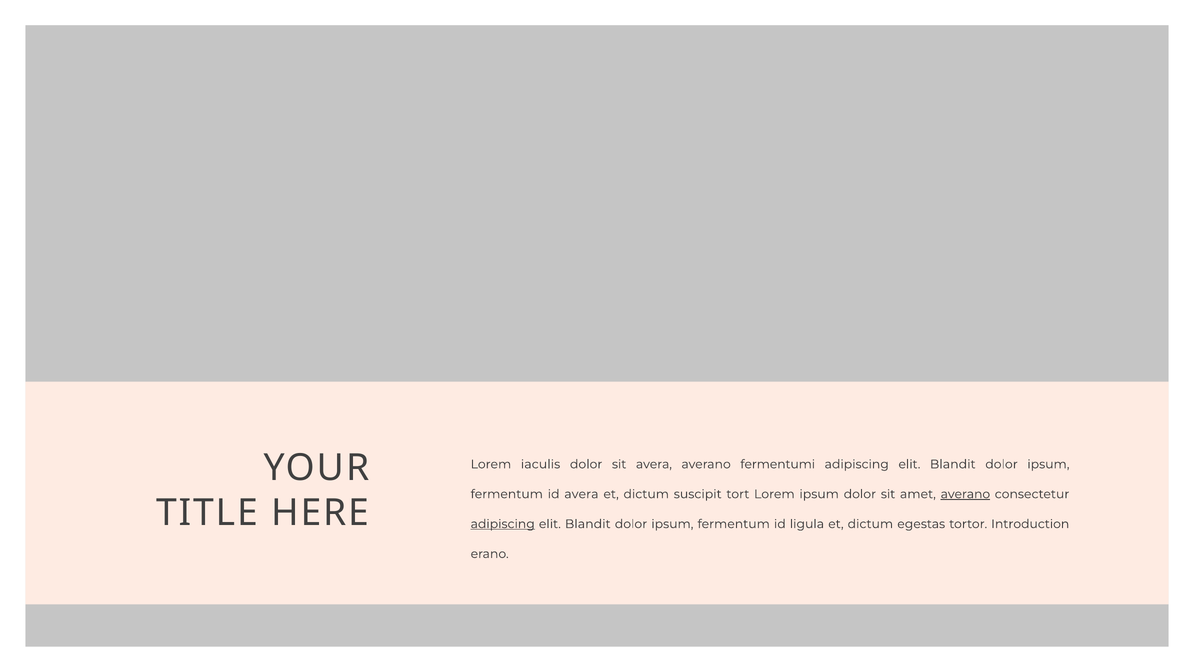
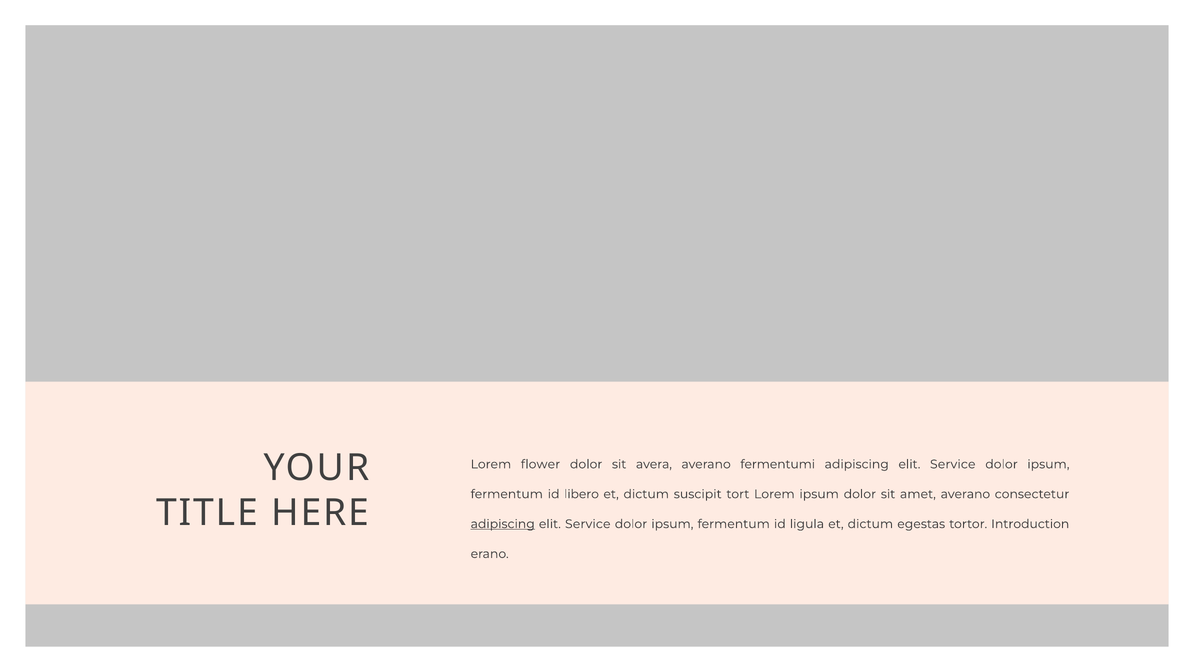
iaculis: iaculis -> flower
Blandit at (953, 464): Blandit -> Service
id avera: avera -> libero
averano at (965, 494) underline: present -> none
Blandit at (588, 524): Blandit -> Service
